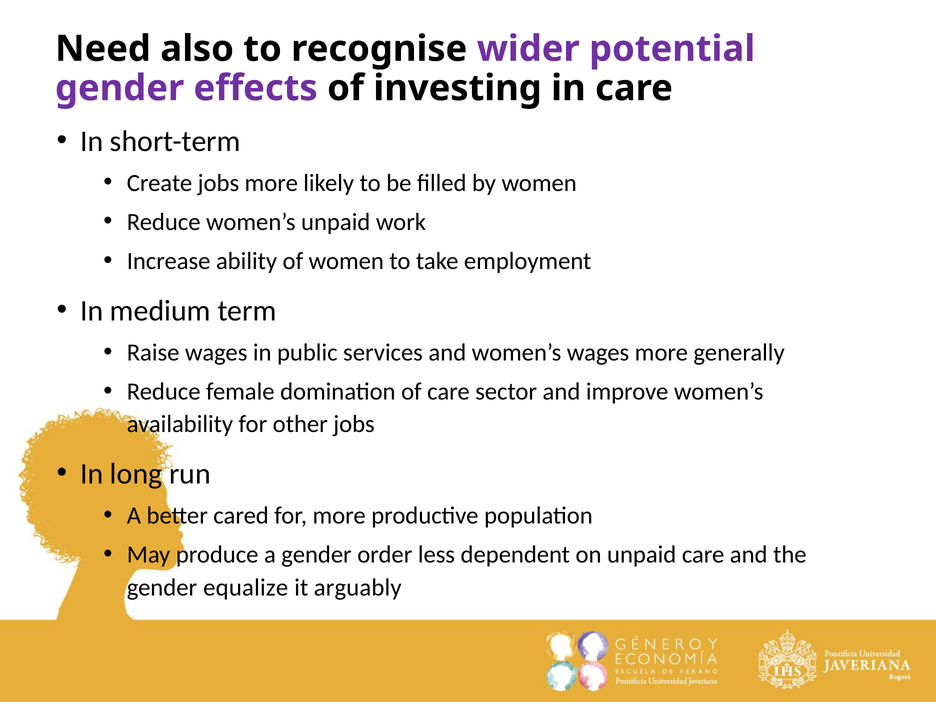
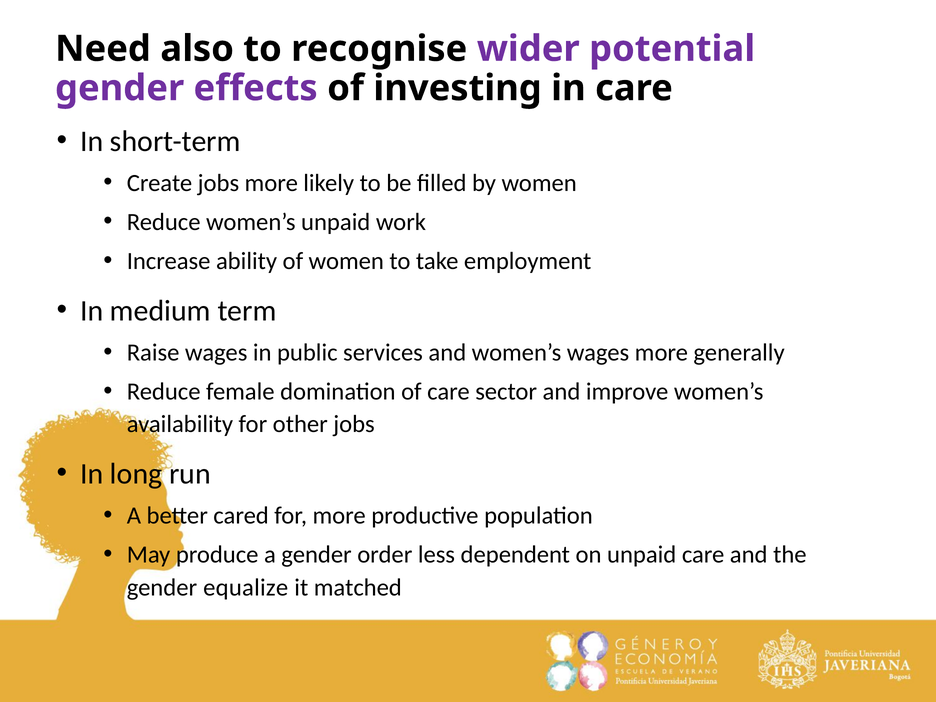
arguably: arguably -> matched
